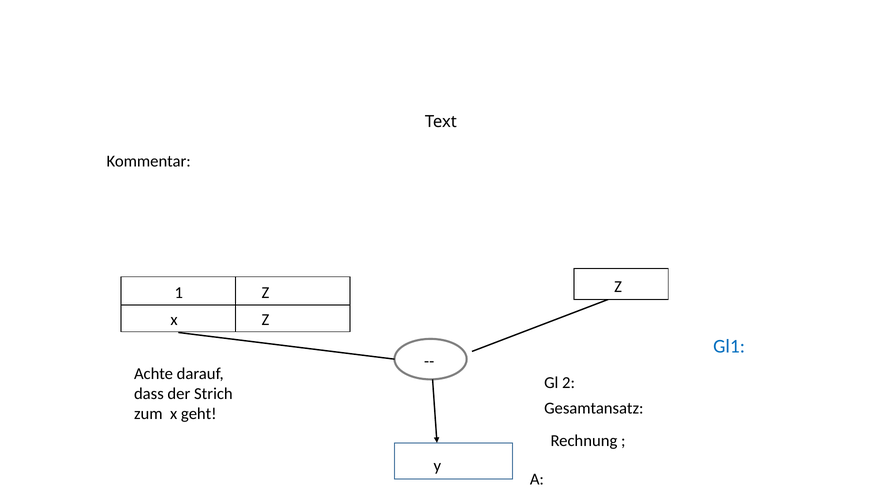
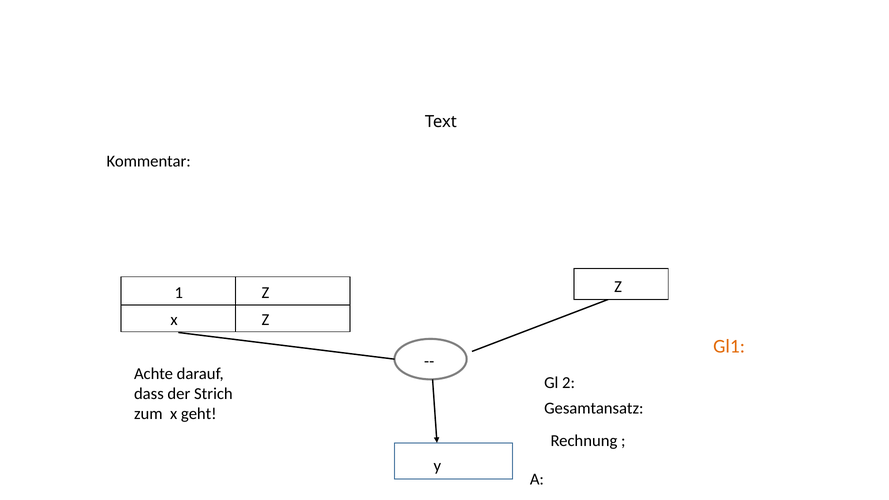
Gl1 colour: blue -> orange
